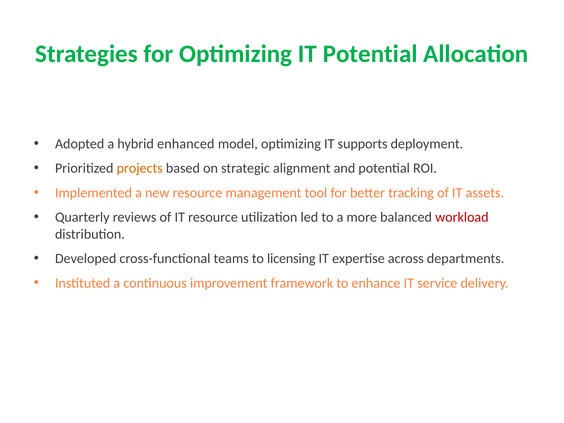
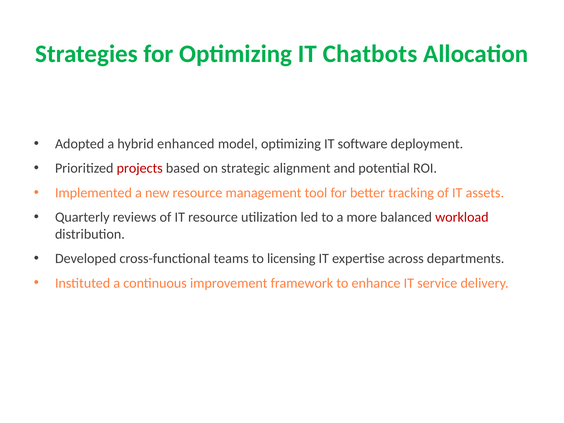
IT Potential: Potential -> Chatbots
supports: supports -> software
projects colour: orange -> red
